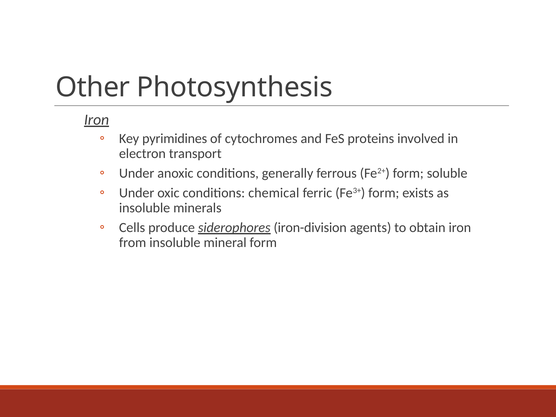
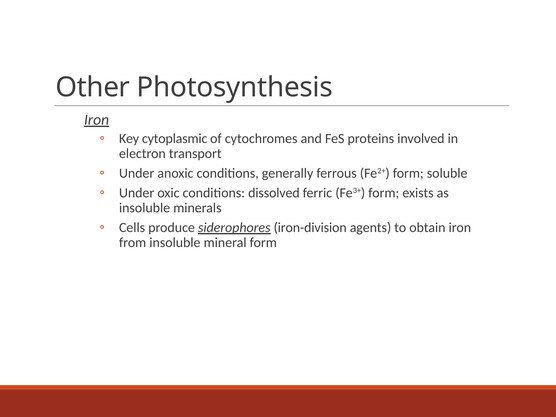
pyrimidines: pyrimidines -> cytoplasmic
chemical: chemical -> dissolved
